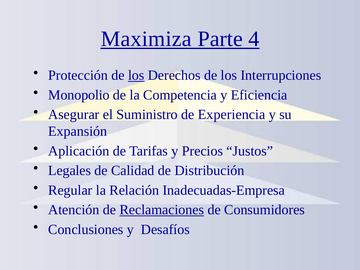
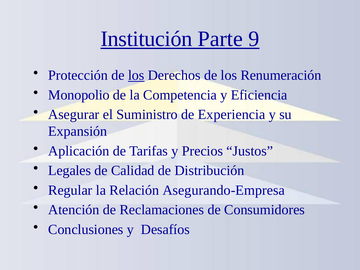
Maximiza: Maximiza -> Institución
4: 4 -> 9
Interrupciones: Interrupciones -> Renumeración
Inadecuadas-Empresa: Inadecuadas-Empresa -> Asegurando-Empresa
Reclamaciones underline: present -> none
